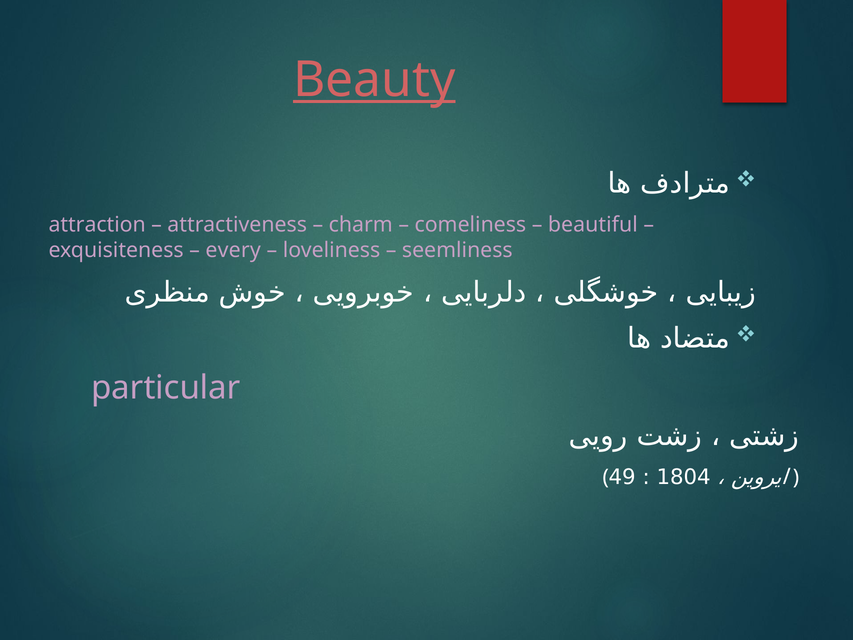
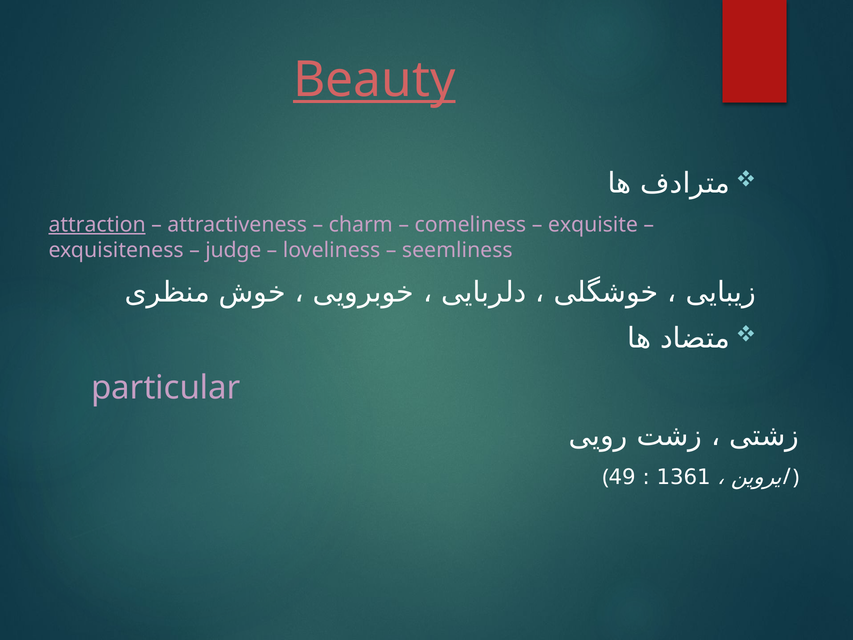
attraction underline: none -> present
beautiful: beautiful -> exquisite
every: every -> judge
1804: 1804 -> 1361
